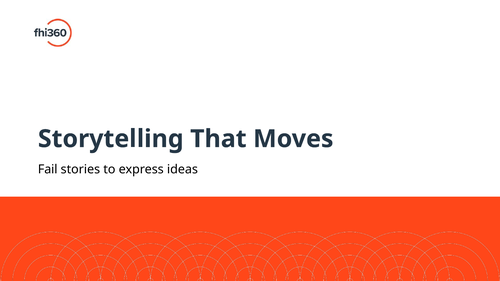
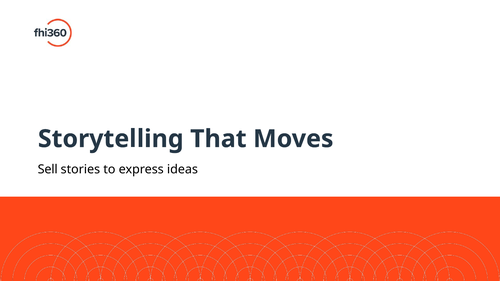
Fail: Fail -> Sell
